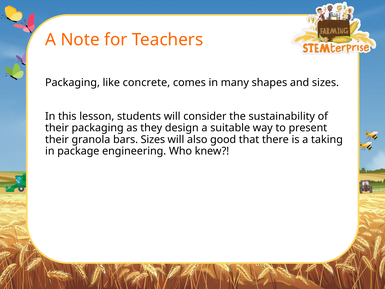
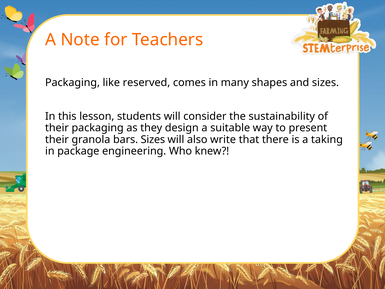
concrete: concrete -> reserved
good: good -> write
